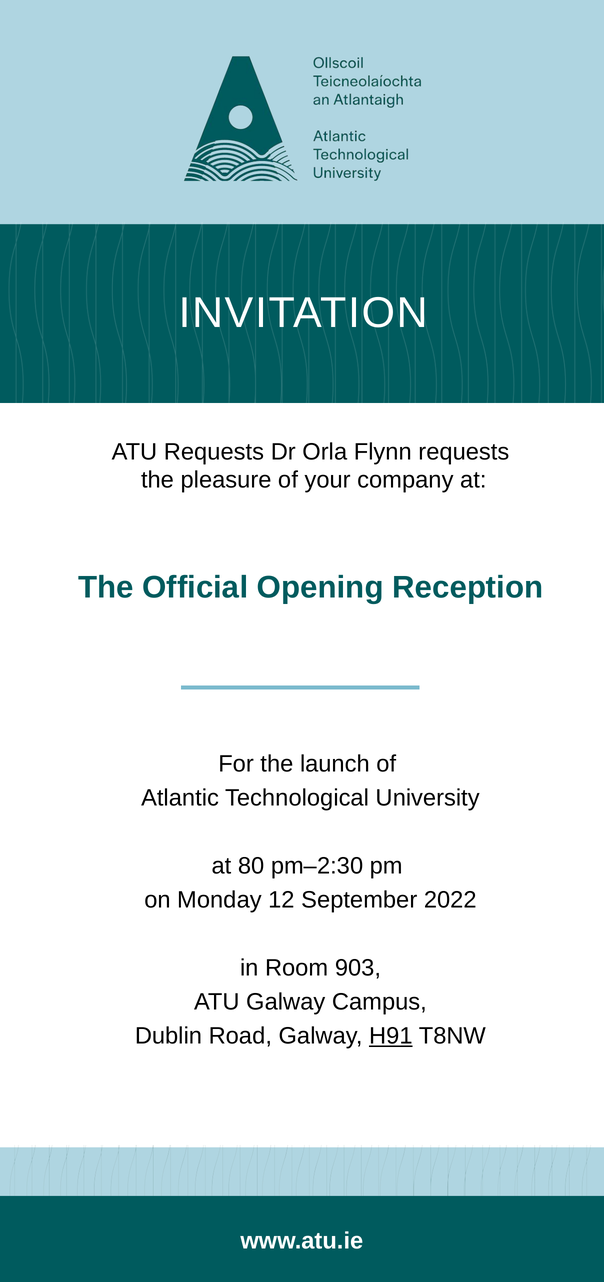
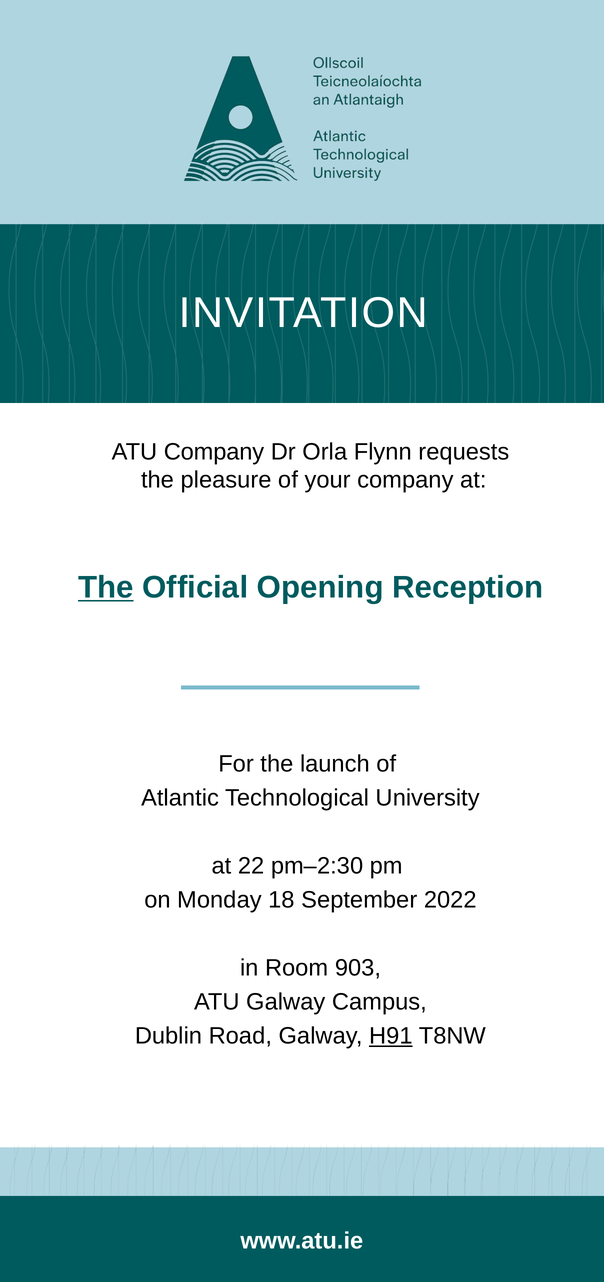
ATU Requests: Requests -> Company
The at (106, 587) underline: none -> present
80: 80 -> 22
12: 12 -> 18
